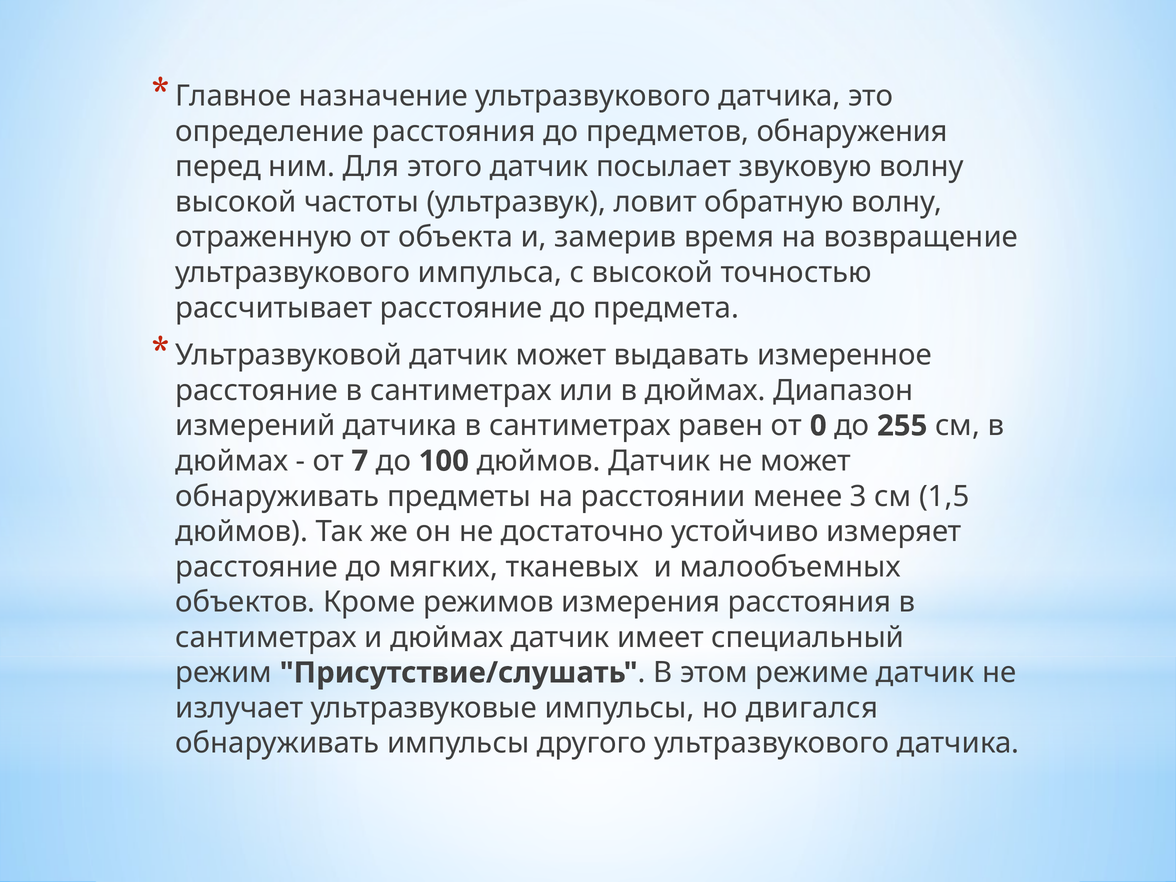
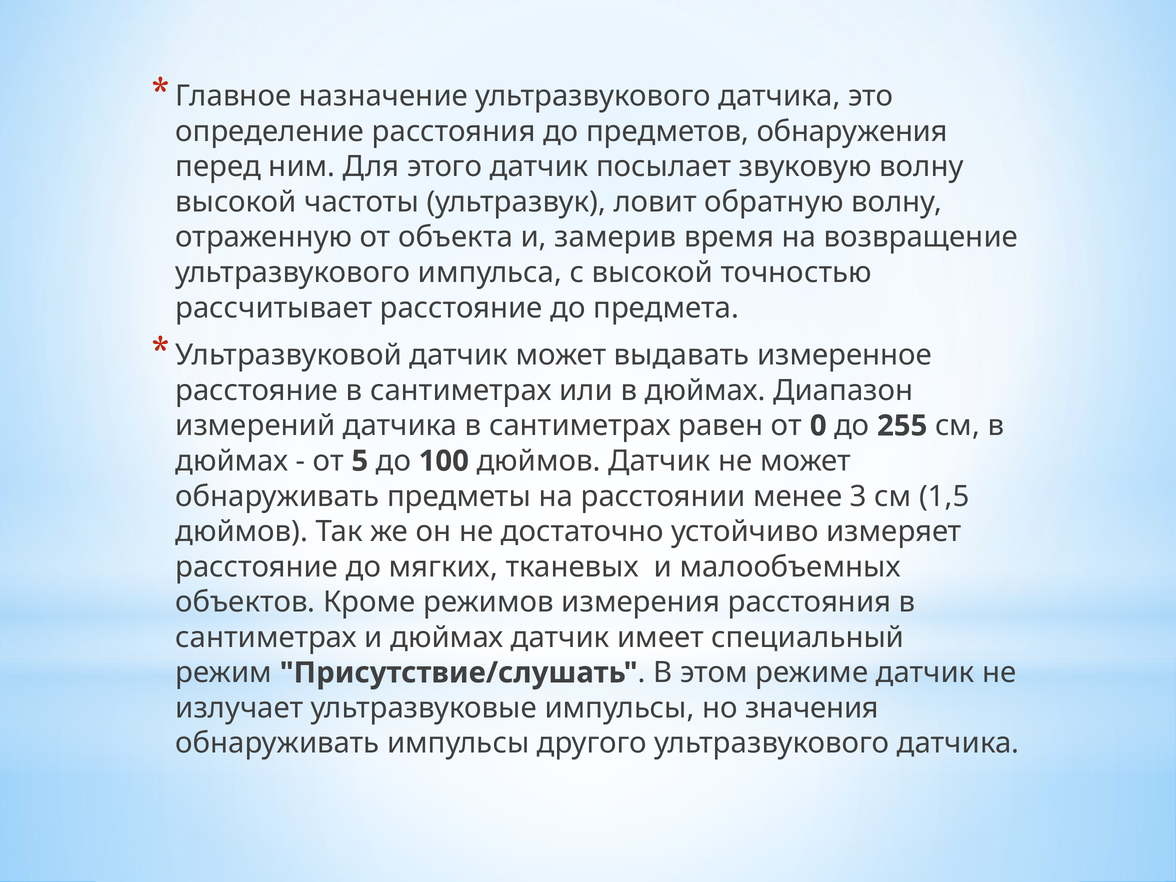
7: 7 -> 5
двигался: двигался -> значения
